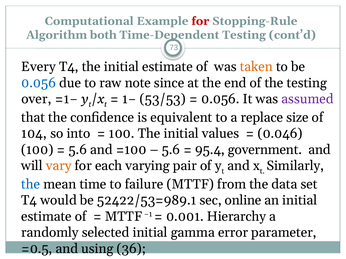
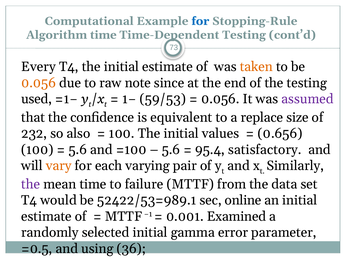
for at (200, 21) colour: red -> blue
Algorithm both: both -> time
0.056 at (39, 83) colour: blue -> orange
over: over -> used
53/53: 53/53 -> 59/53
104: 104 -> 232
into: into -> also
0.046: 0.046 -> 0.656
government: government -> satisfactory
the at (31, 184) colour: blue -> purple
Hierarchy: Hierarchy -> Examined
